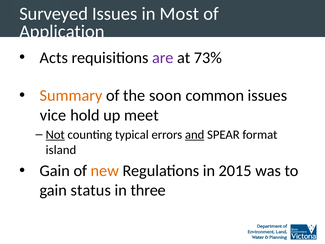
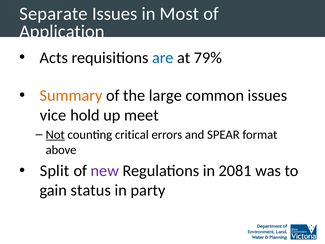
Surveyed: Surveyed -> Separate
are colour: purple -> blue
73%: 73% -> 79%
soon: soon -> large
typical: typical -> critical
and underline: present -> none
island: island -> above
Gain at (55, 171): Gain -> Split
new colour: orange -> purple
2015: 2015 -> 2081
three: three -> party
